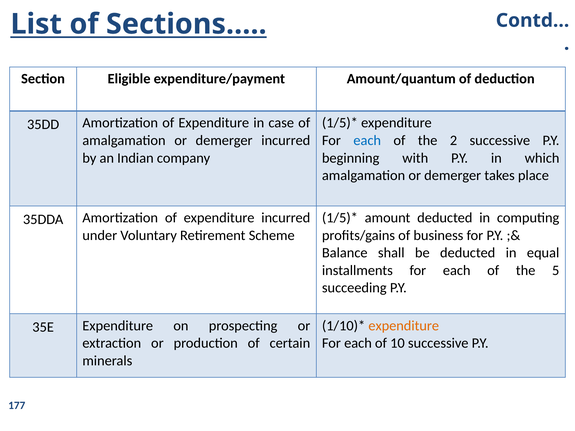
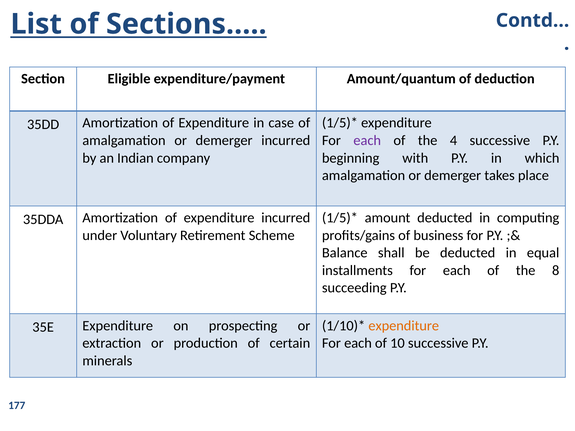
each at (367, 141) colour: blue -> purple
2: 2 -> 4
5: 5 -> 8
